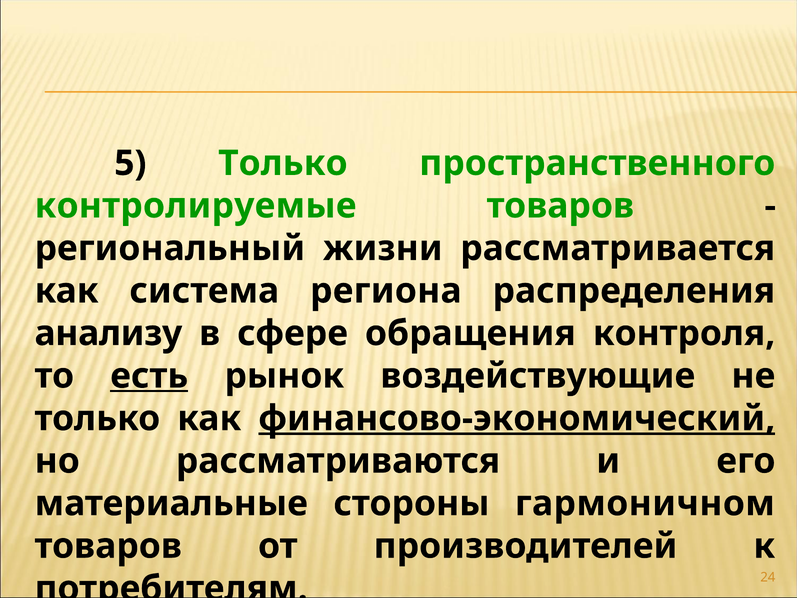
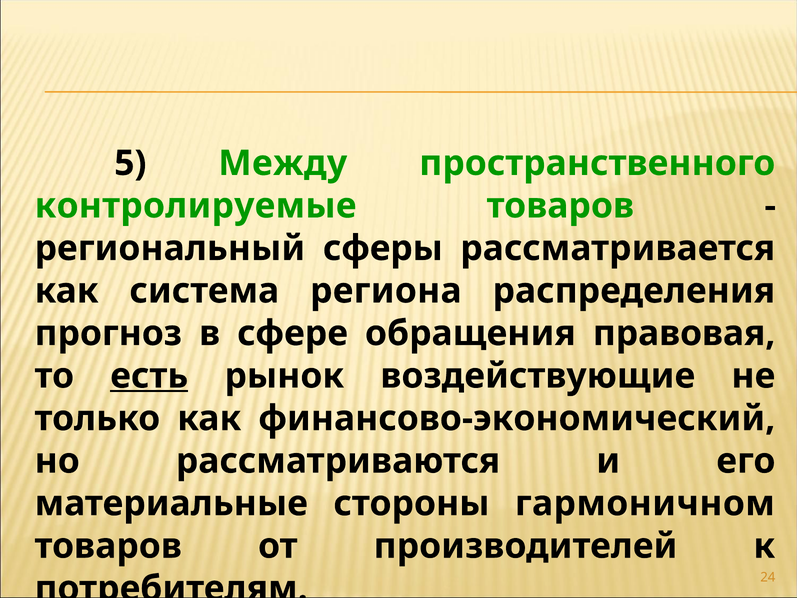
5 Только: Только -> Между
жизни: жизни -> сферы
анализу: анализу -> прогноз
контроля: контроля -> правовая
финансово-экономический underline: present -> none
